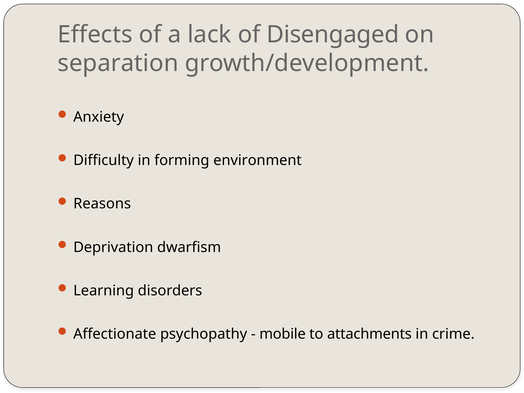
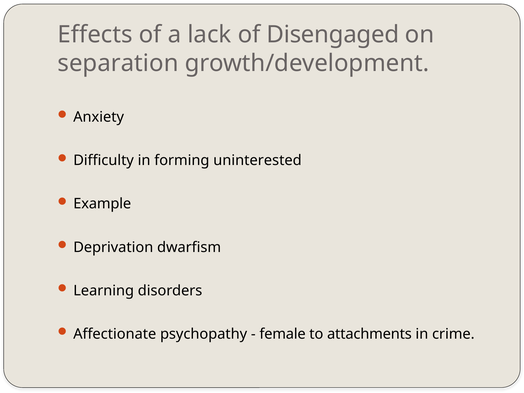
environment: environment -> uninterested
Reasons: Reasons -> Example
mobile: mobile -> female
